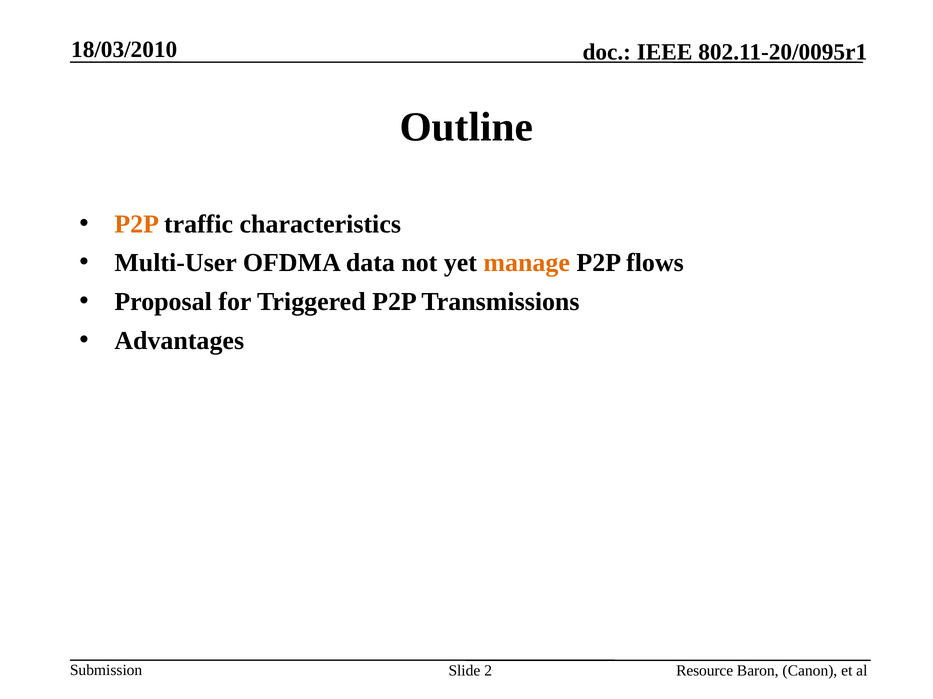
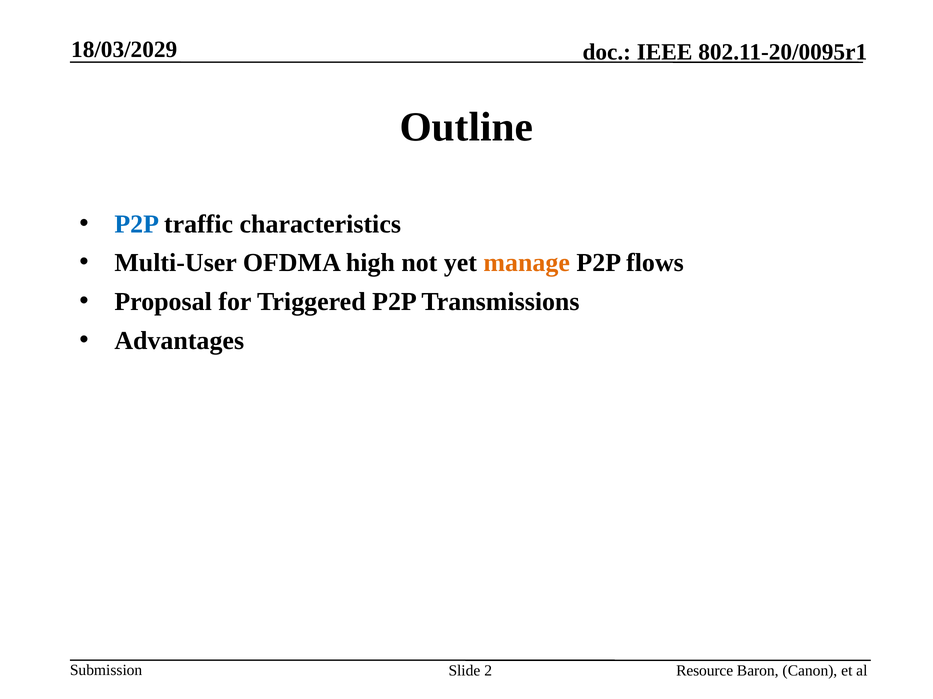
18/03/2010: 18/03/2010 -> 18/03/2029
P2P at (137, 224) colour: orange -> blue
data: data -> high
